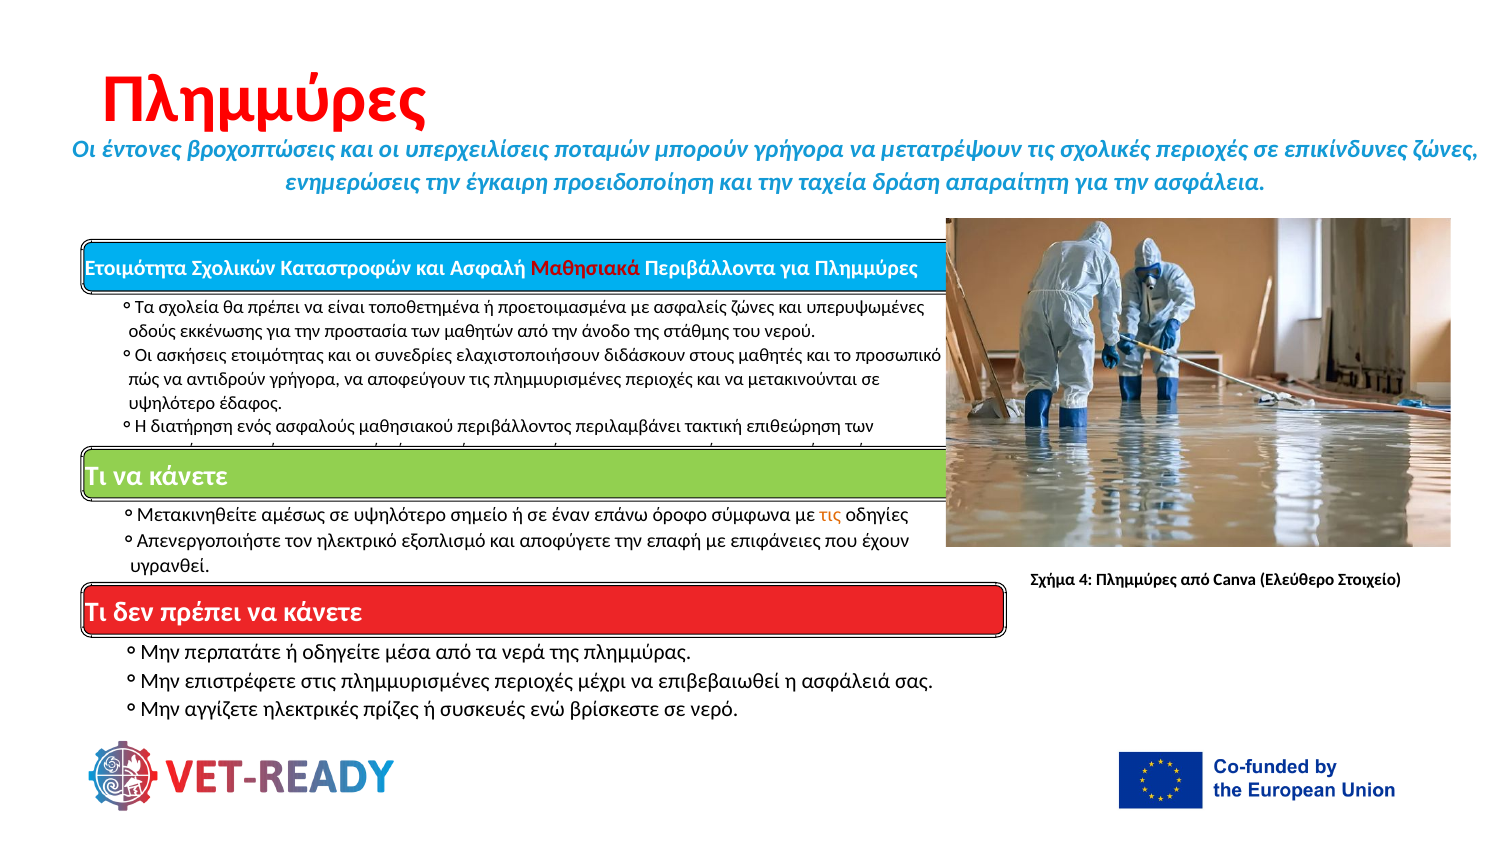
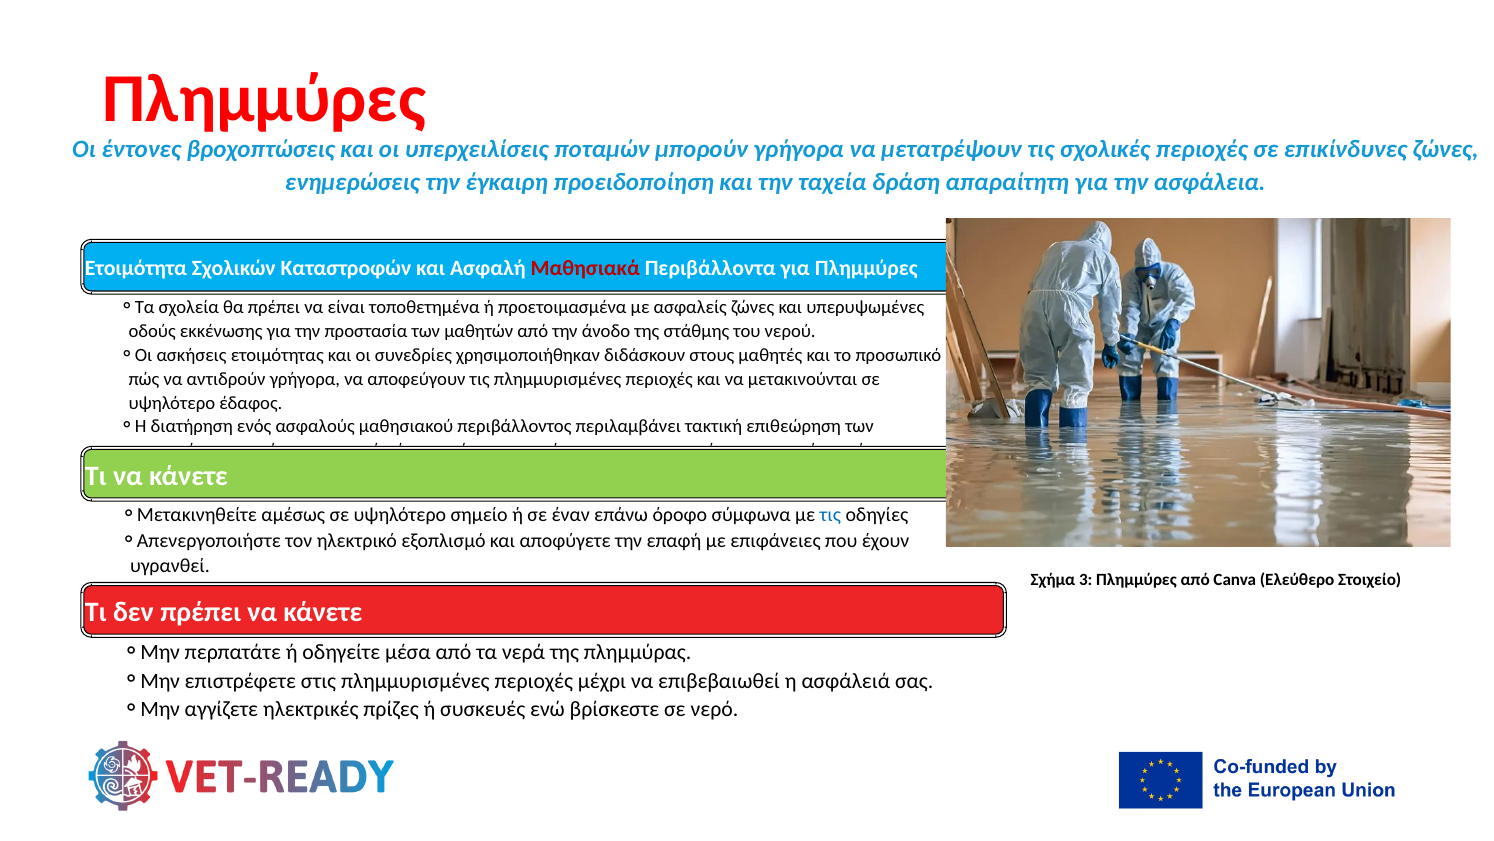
ελαχιστοποιήσουν: ελαχιστοποιήσουν -> χρησιμοποιήθηκαν
τις at (830, 515) colour: orange -> blue
4: 4 -> 3
